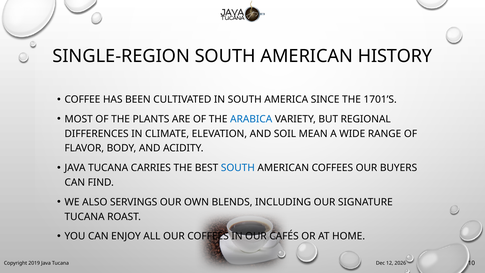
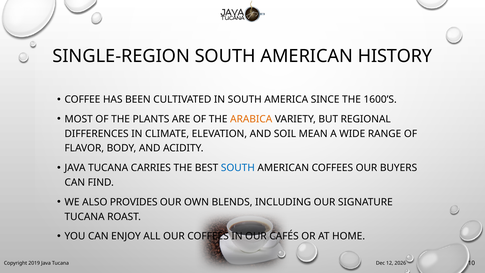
1701’S: 1701’S -> 1600’S
ARABICA colour: blue -> orange
SERVINGS: SERVINGS -> PROVIDES
